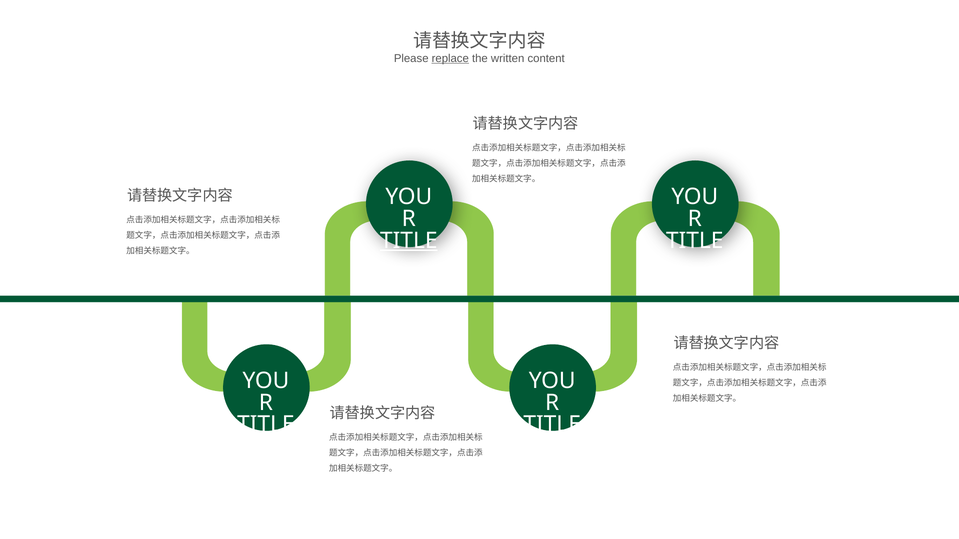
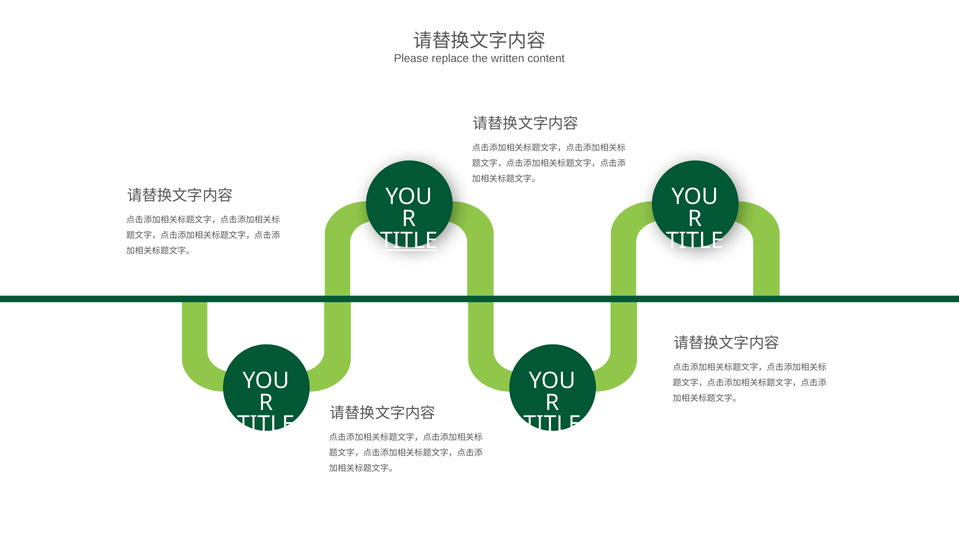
replace underline: present -> none
